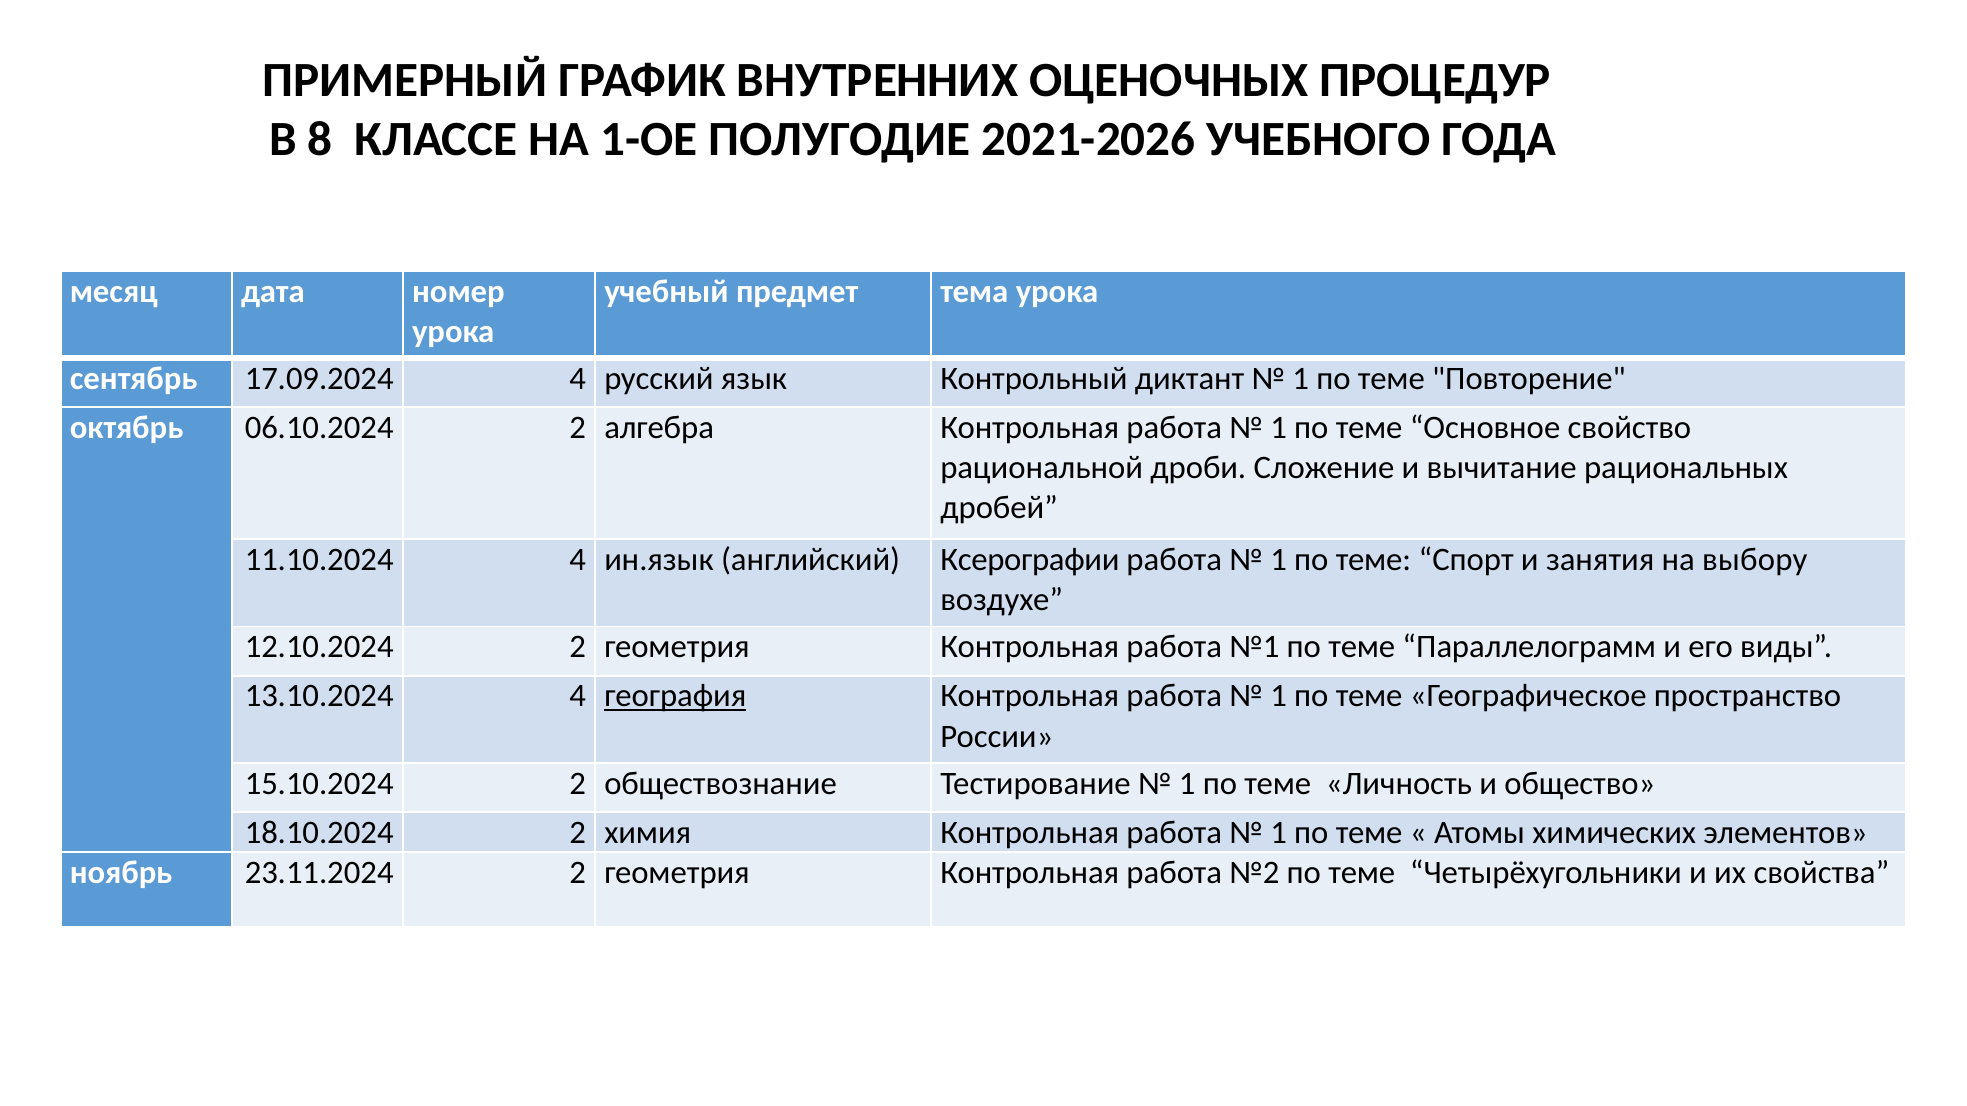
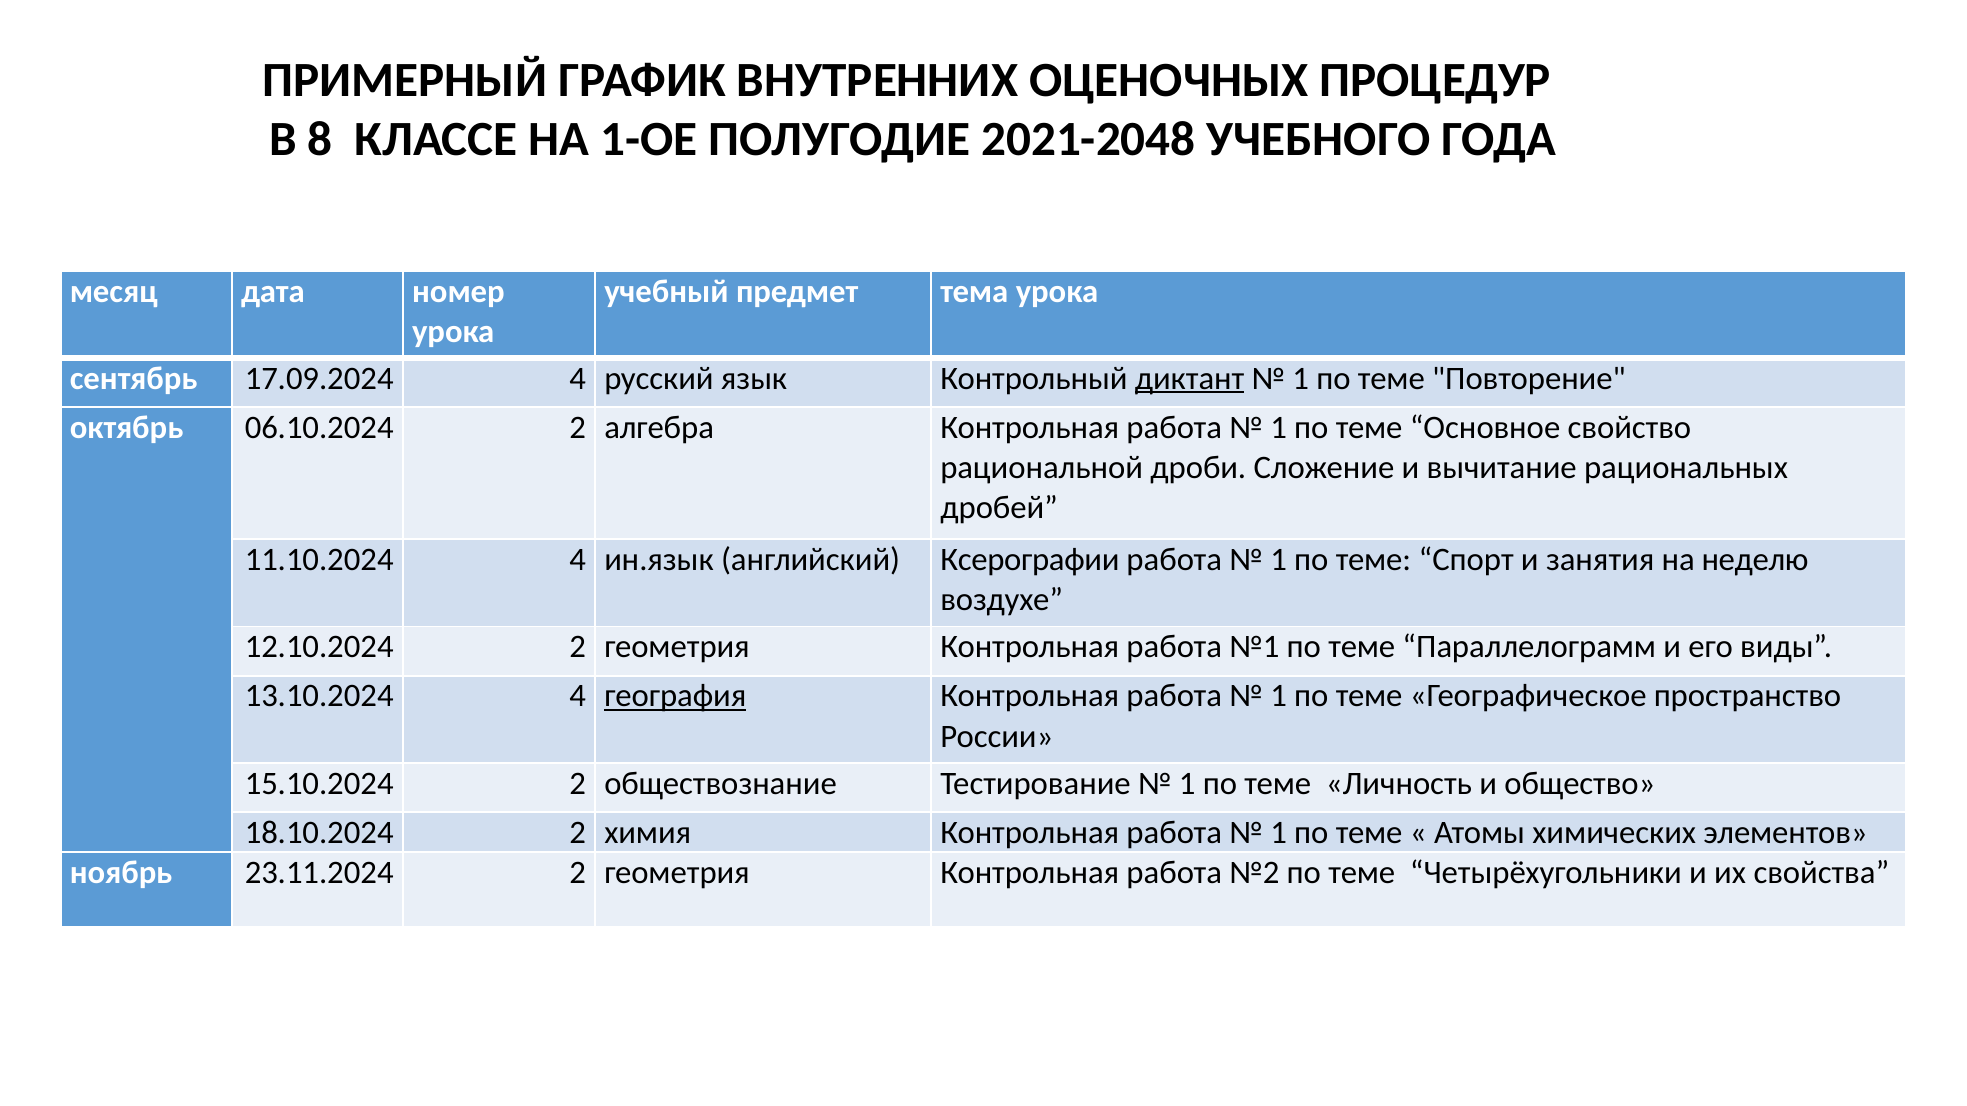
2021-2026: 2021-2026 -> 2021-2048
диктант underline: none -> present
выбору: выбору -> неделю
